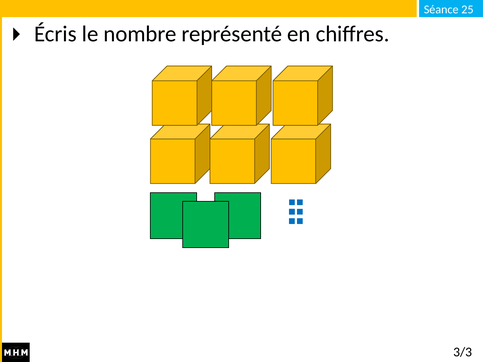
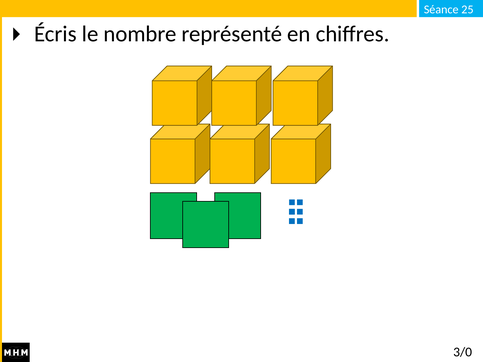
3/3: 3/3 -> 3/0
